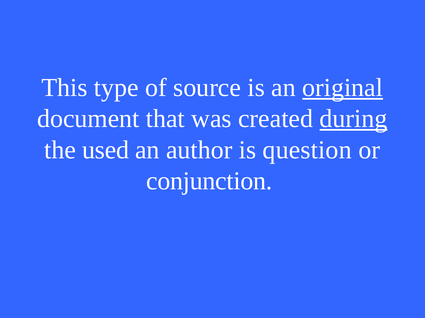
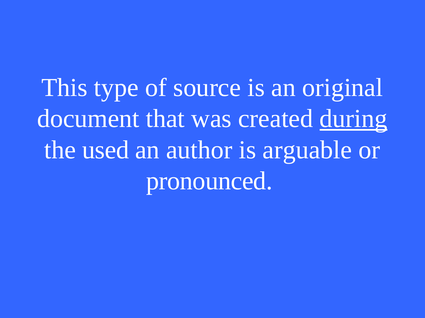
original underline: present -> none
question: question -> arguable
conjunction: conjunction -> pronounced
